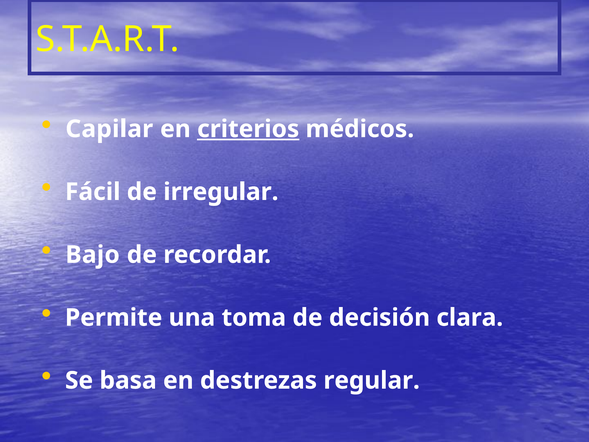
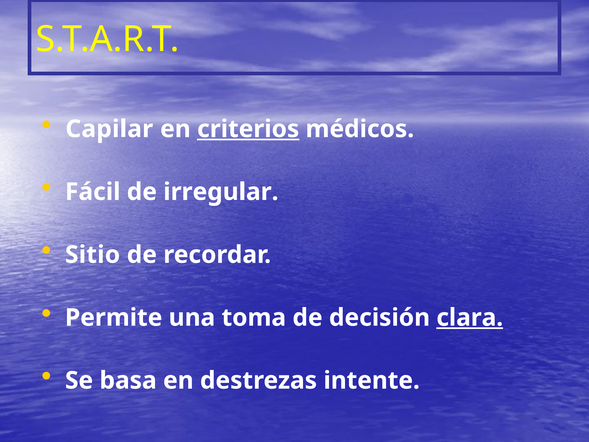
Bajo: Bajo -> Sitio
clara underline: none -> present
regular: regular -> intente
